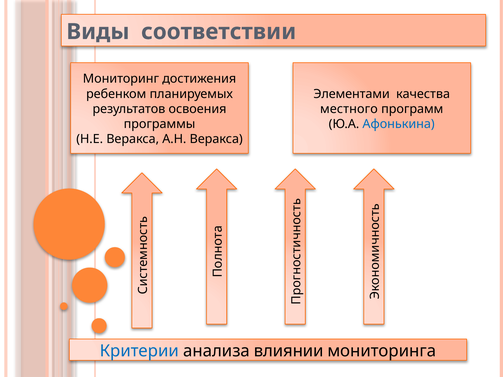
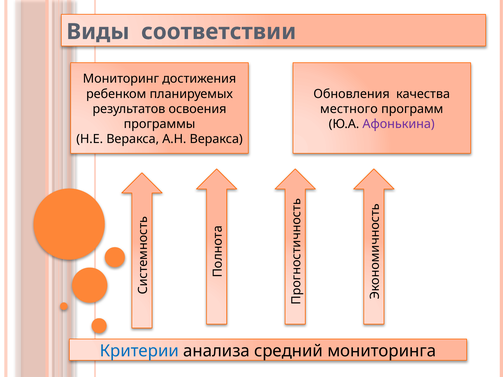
Элементами: Элементами -> Обновления
Афонькина colour: blue -> purple
влиянии: влиянии -> средний
